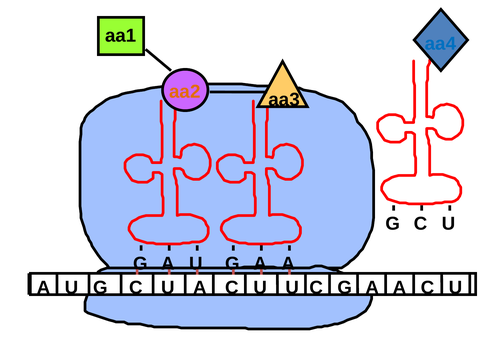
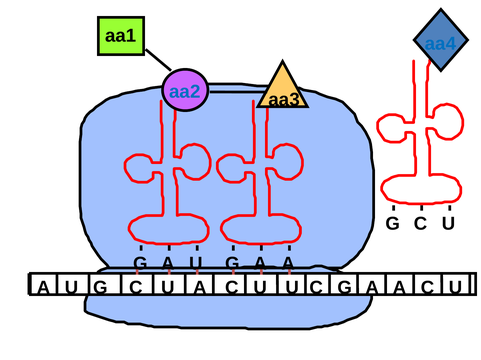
aa2 colour: orange -> blue
